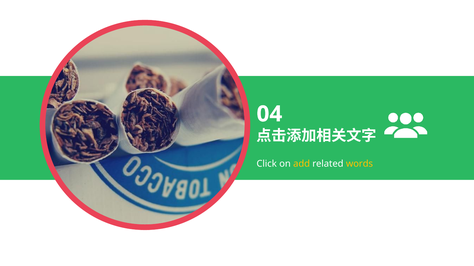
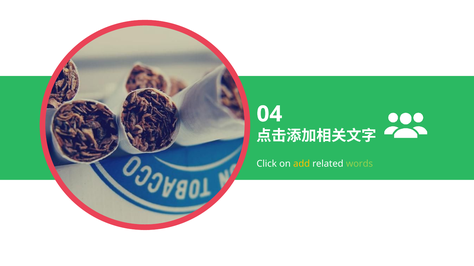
words colour: yellow -> light green
